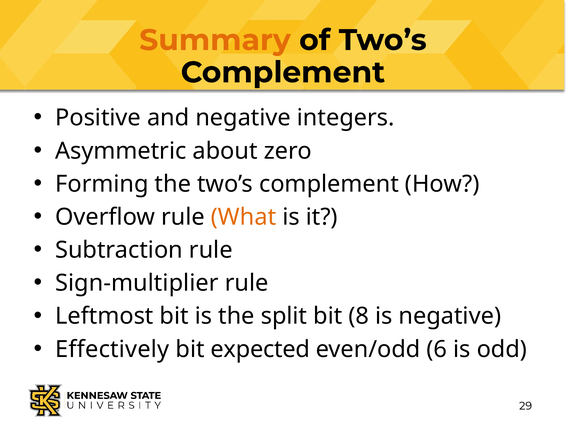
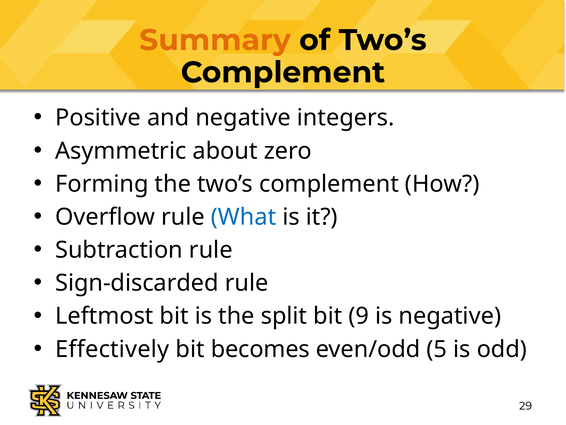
What colour: orange -> blue
Sign-multiplier: Sign-multiplier -> Sign-discarded
8: 8 -> 9
expected: expected -> becomes
6: 6 -> 5
